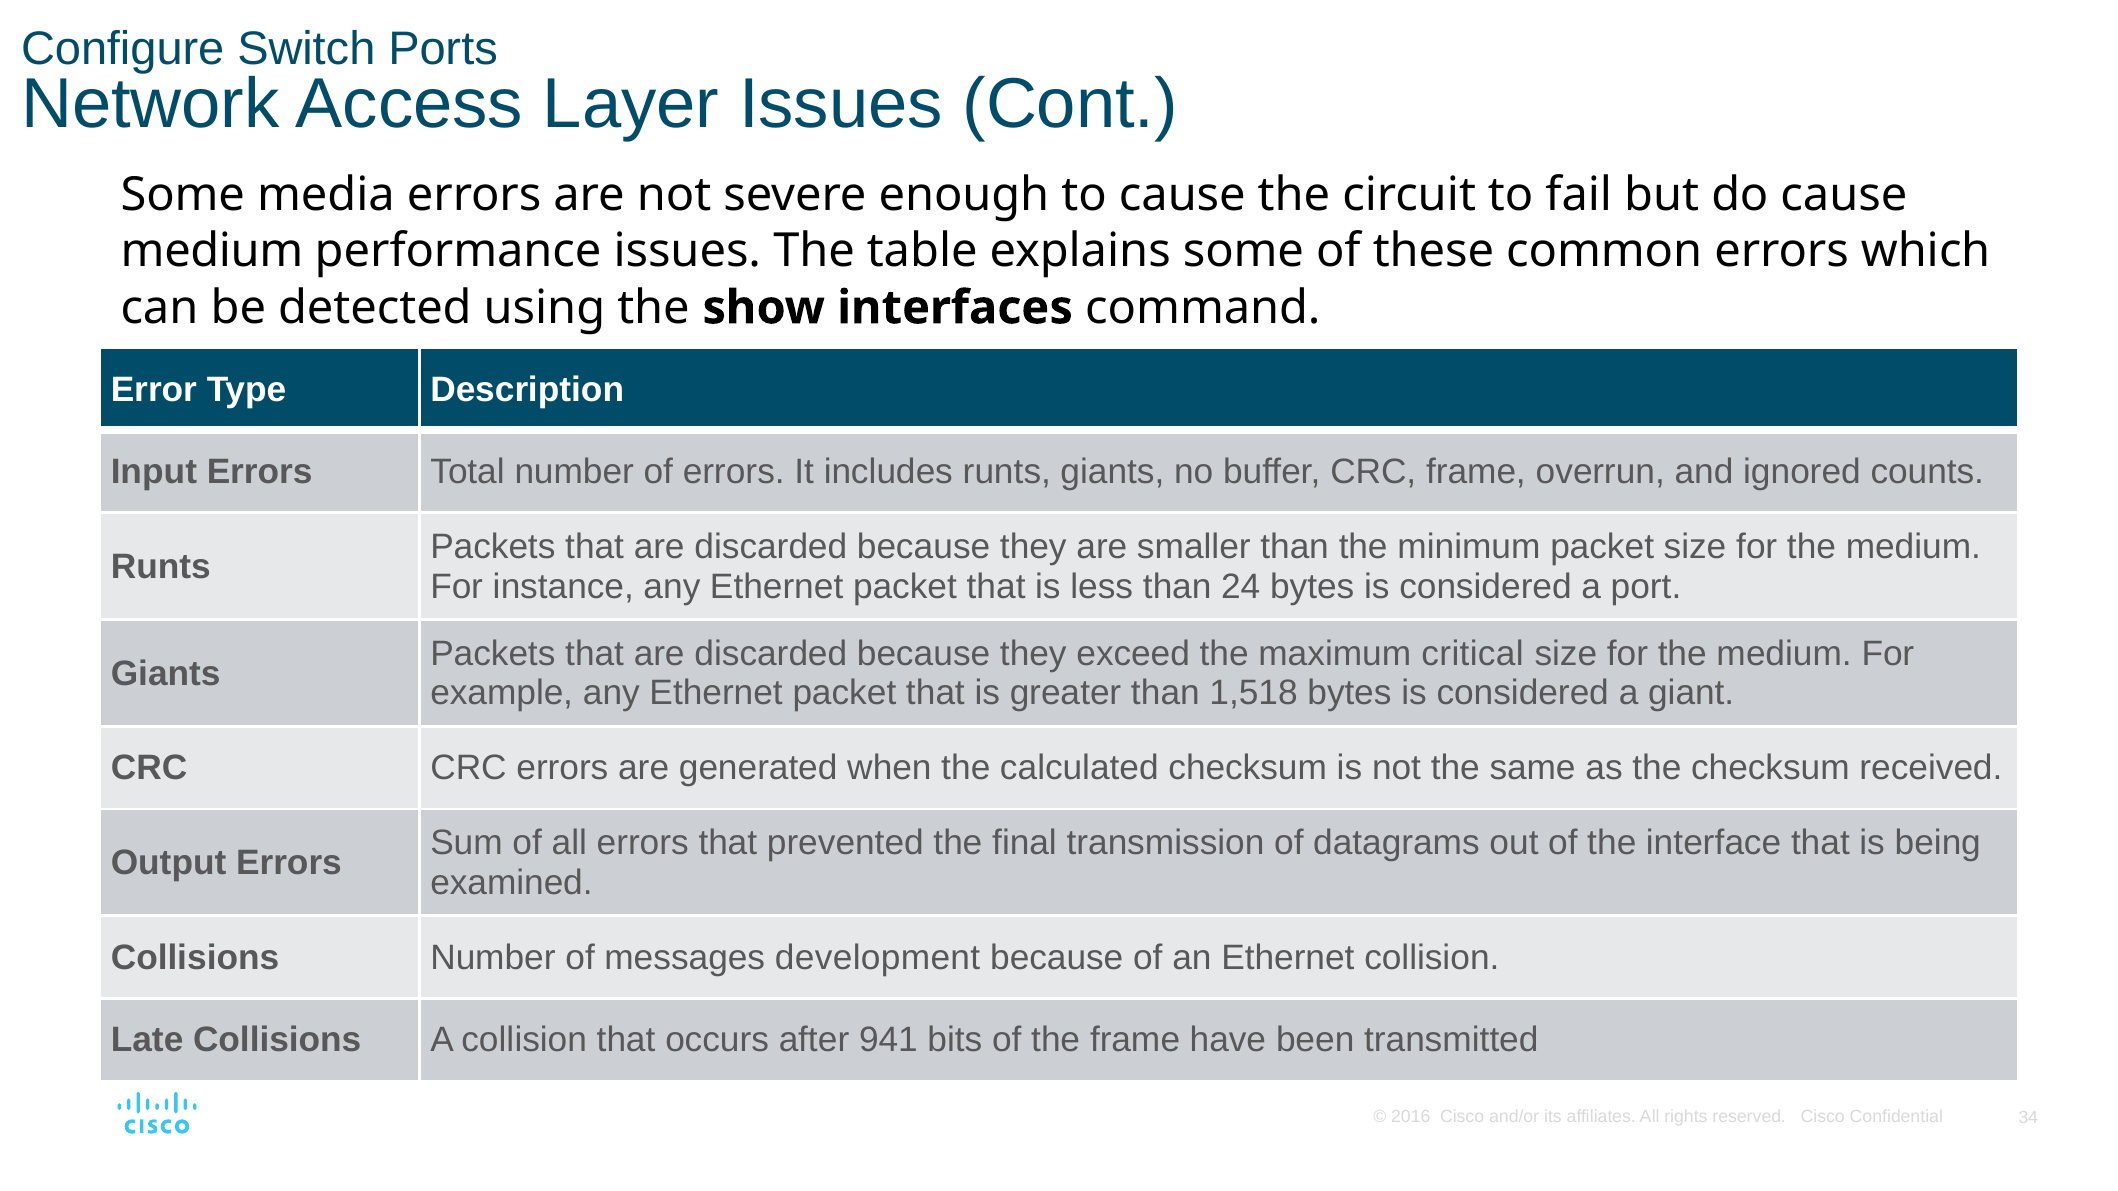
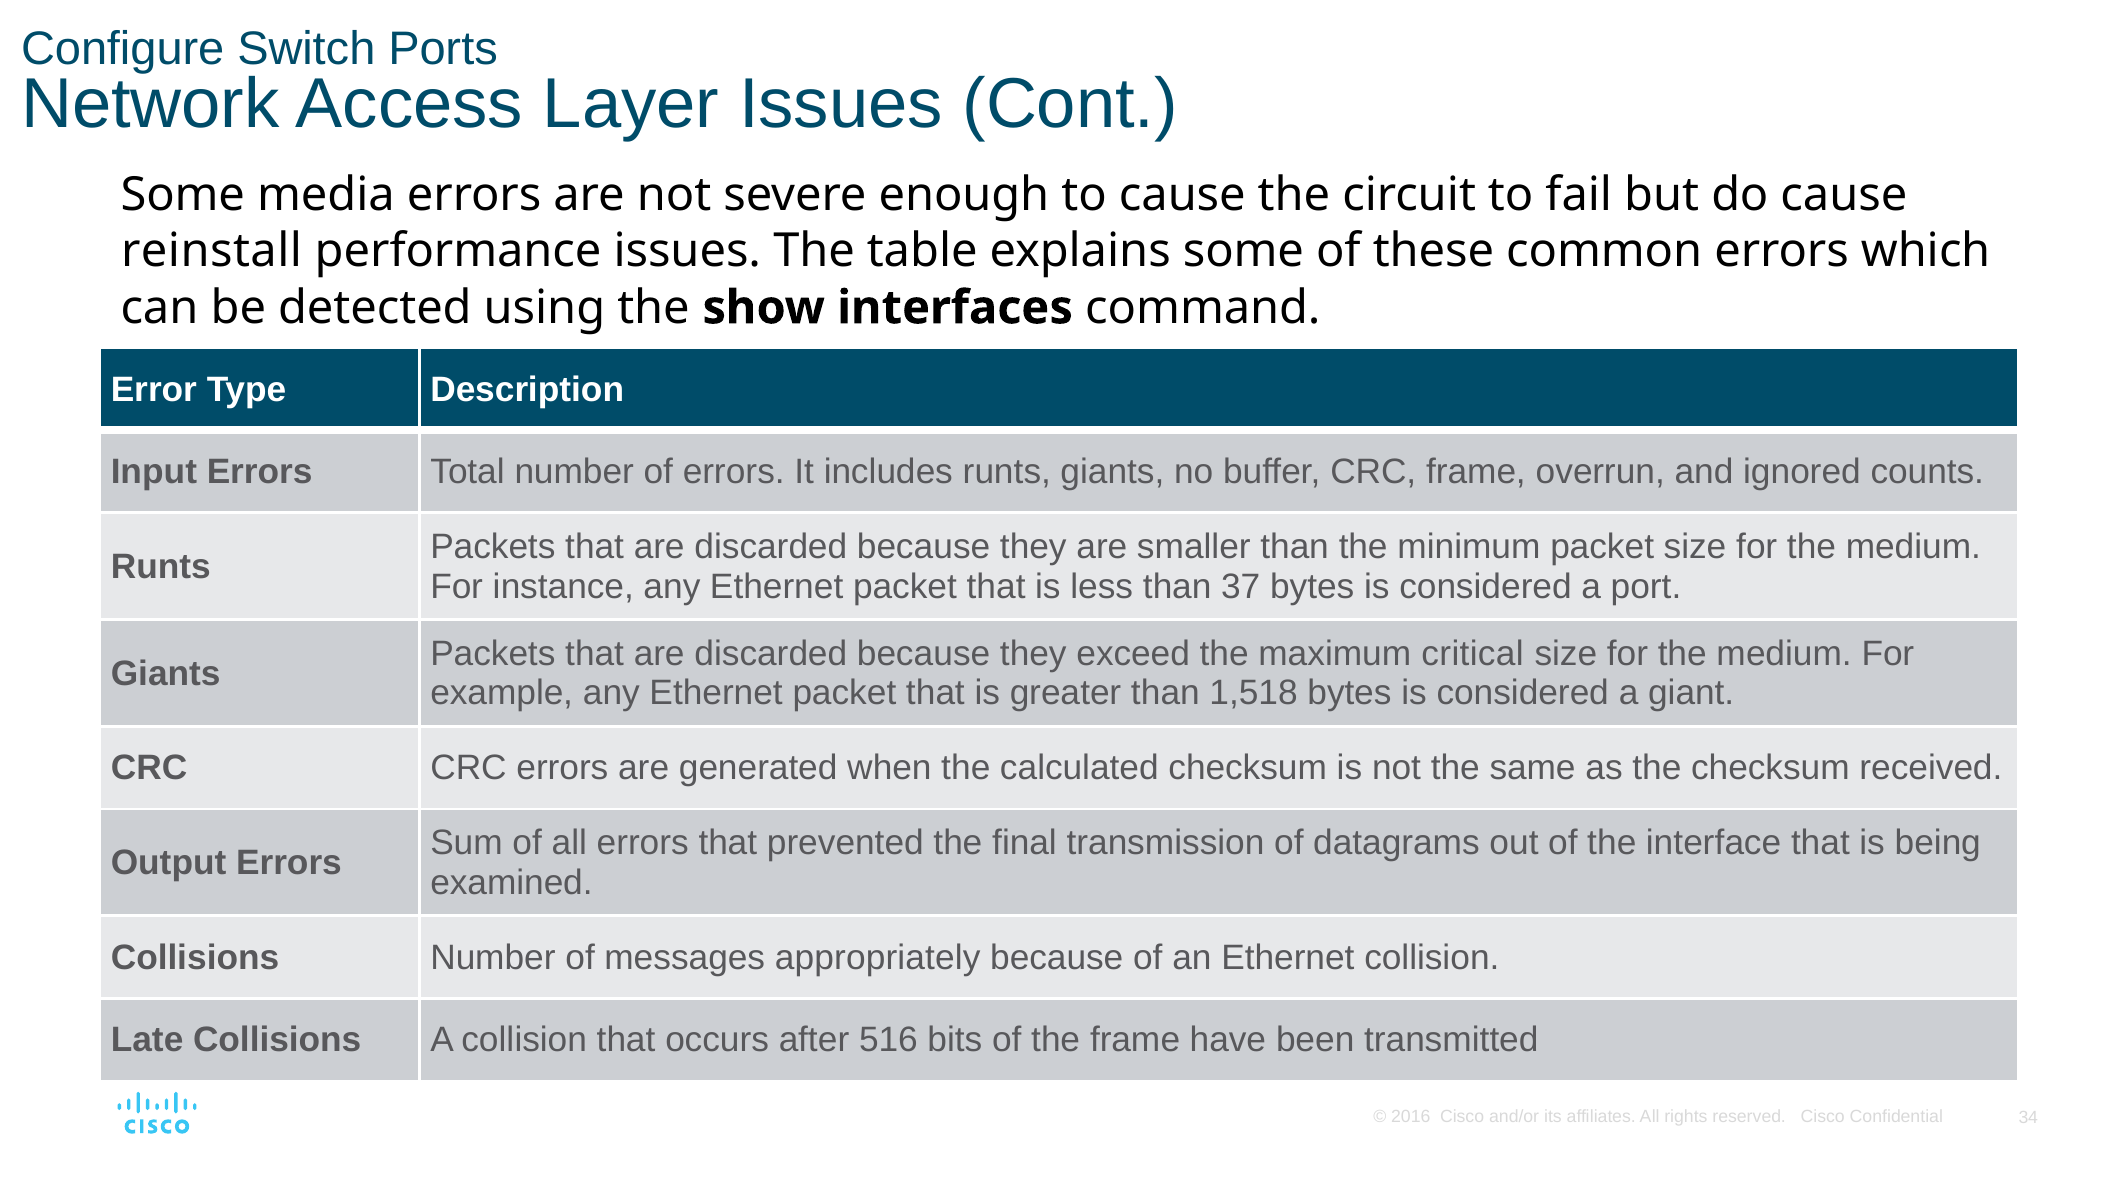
medium at (212, 251): medium -> reinstall
24: 24 -> 37
development: development -> appropriately
941: 941 -> 516
